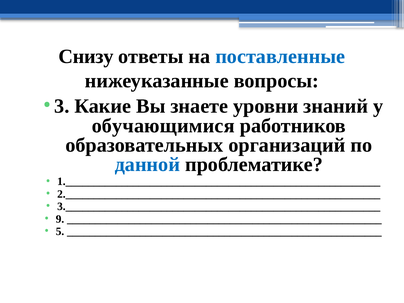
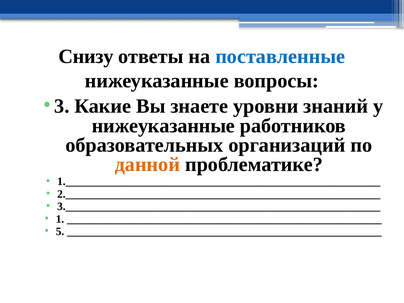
обучающимися at (163, 126): обучающимися -> нижеуказанные
данной colour: blue -> orange
9: 9 -> 1
